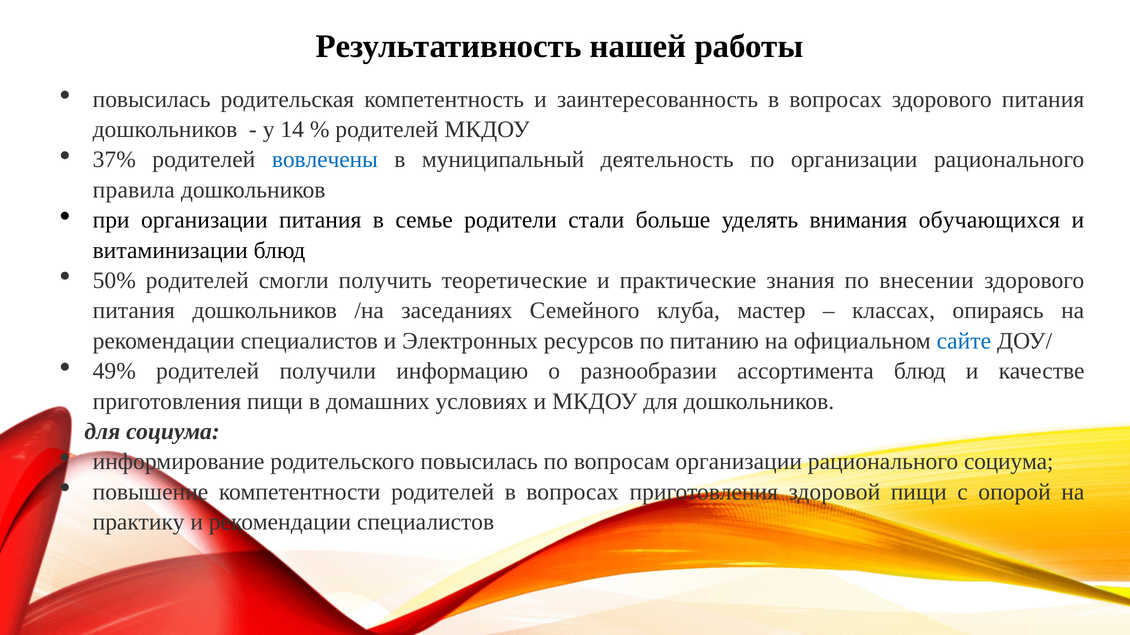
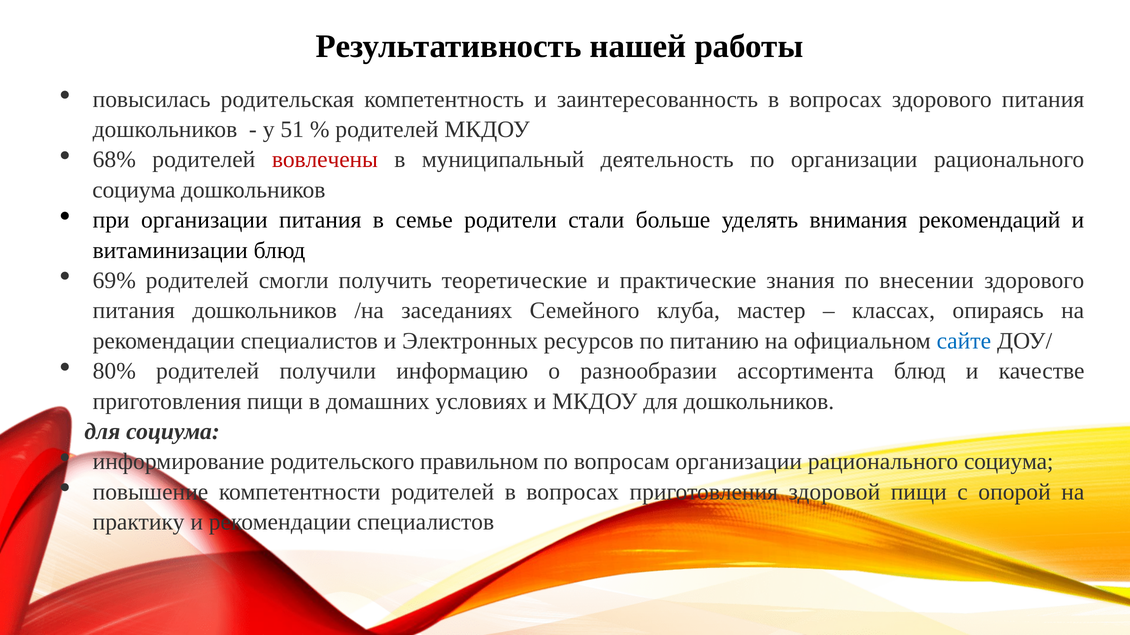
14: 14 -> 51
37%: 37% -> 68%
вовлечены colour: blue -> red
правила at (134, 190): правила -> социума
обучающихся: обучающихся -> рекомендаций
50%: 50% -> 69%
49%: 49% -> 80%
родительского повысилась: повысилась -> правильном
